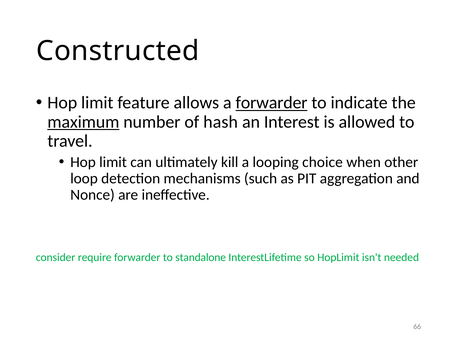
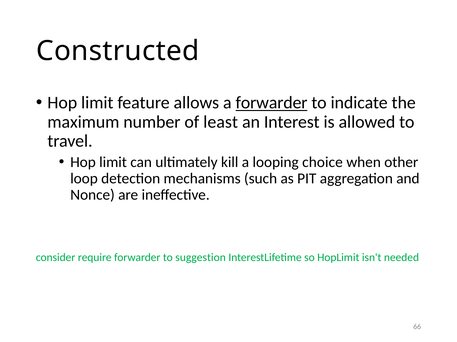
maximum underline: present -> none
hash: hash -> least
standalone: standalone -> suggestion
